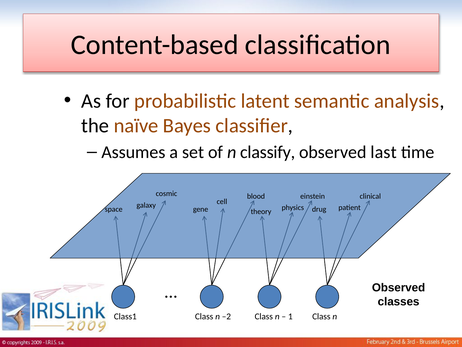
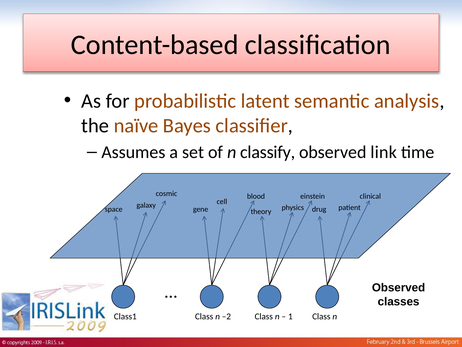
last: last -> link
